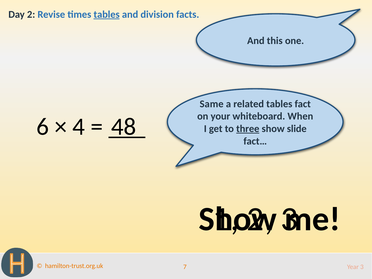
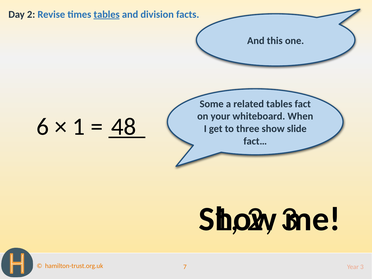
Same: Same -> Some
4 at (79, 127): 4 -> 1
three underline: present -> none
